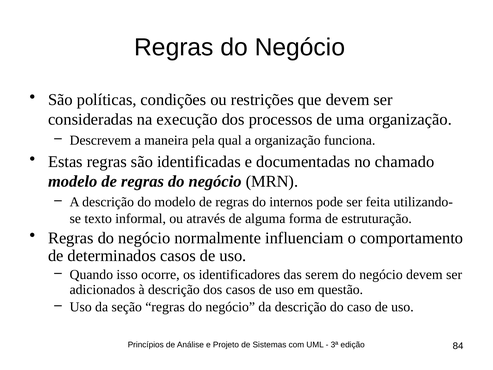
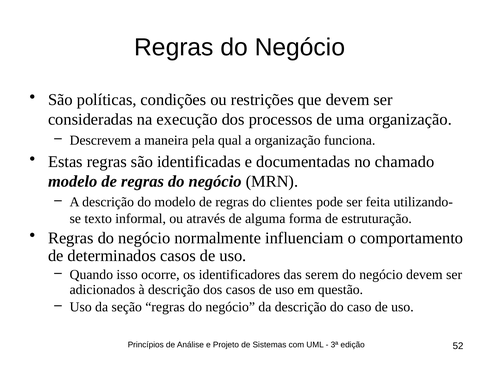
internos: internos -> clientes
84: 84 -> 52
